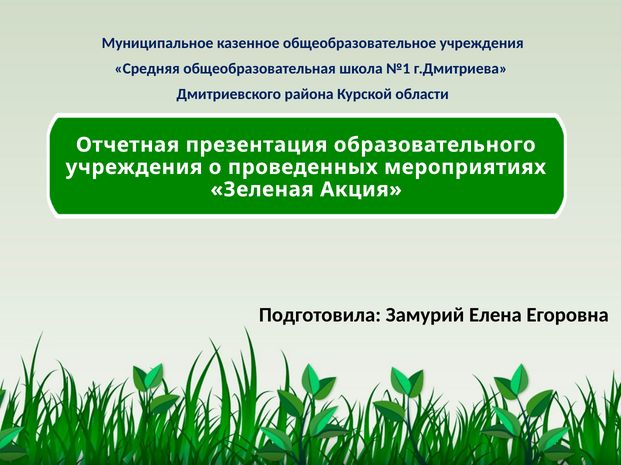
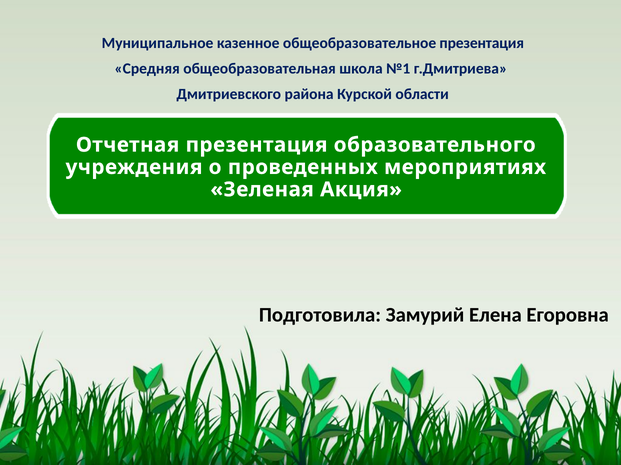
общеобразовательное учреждения: учреждения -> презентация
